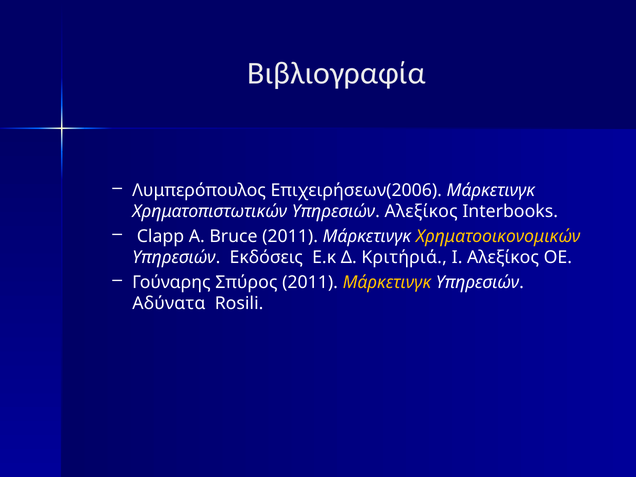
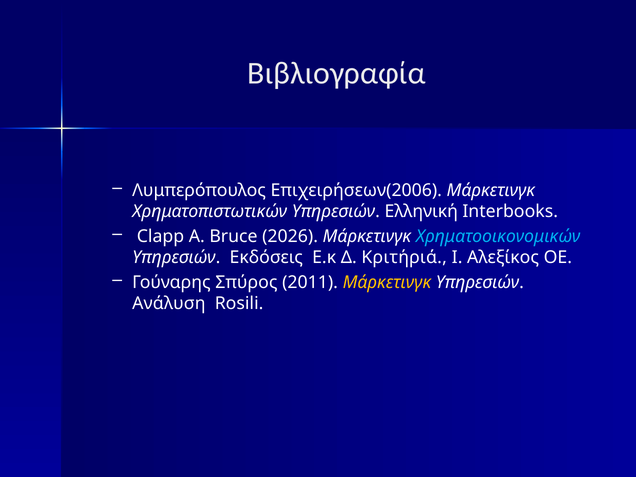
Υπηρεσιών Αλεξίκος: Αλεξίκος -> Ελληνική
Bruce 2011: 2011 -> 2026
Χρηματοοικονομικών colour: yellow -> light blue
Αδύνατα: Αδύνατα -> Ανάλυση
